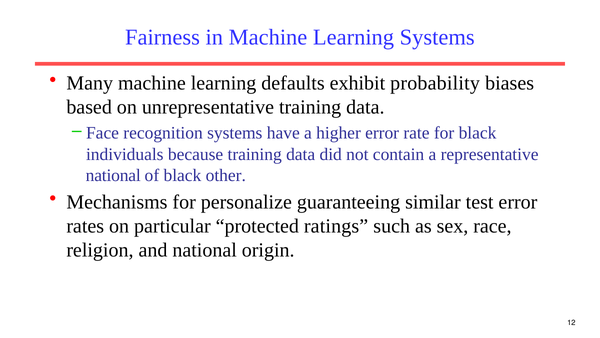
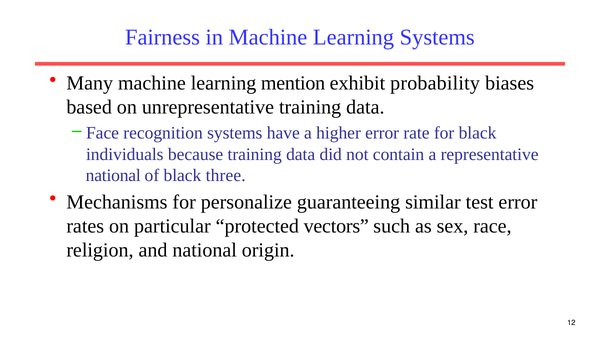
defaults: defaults -> mention
other: other -> three
ratings: ratings -> vectors
